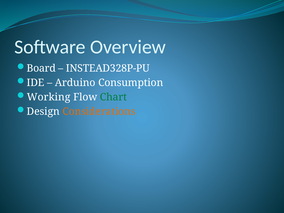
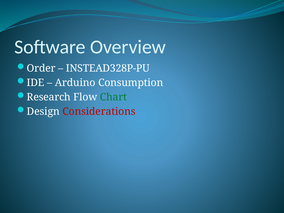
Board: Board -> Order
Working: Working -> Research
Considerations colour: orange -> red
